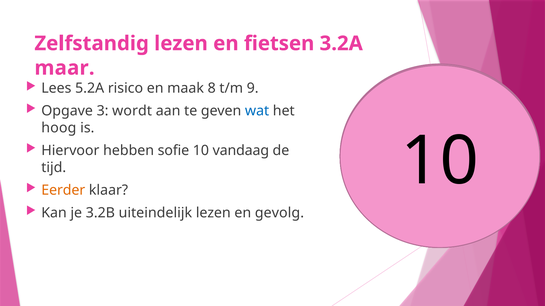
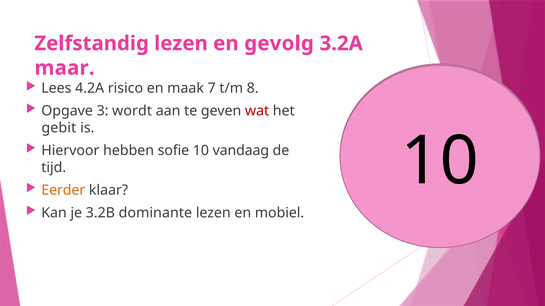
fietsen: fietsen -> gevolg
5.2A: 5.2A -> 4.2A
8: 8 -> 7
9: 9 -> 8
wat colour: blue -> red
hoog: hoog -> gebit
uiteindelijk: uiteindelijk -> dominante
gevolg: gevolg -> mobiel
